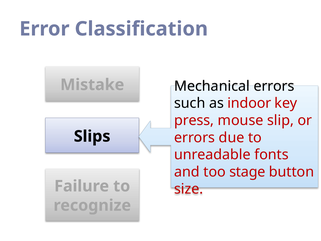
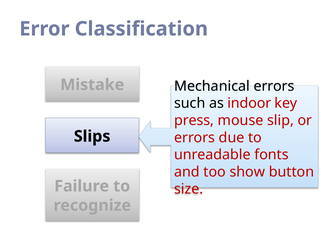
stage: stage -> show
